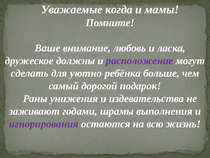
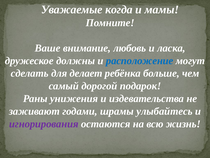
расположение colour: purple -> blue
уютно: уютно -> делает
выполнения: выполнения -> улыбайтесь
